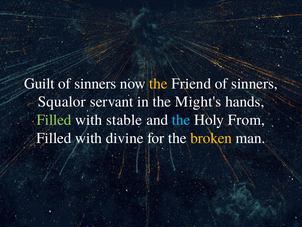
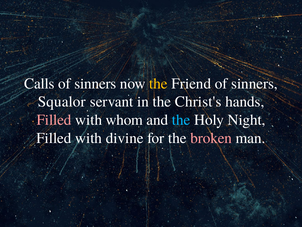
Guilt: Guilt -> Calls
Might's: Might's -> Christ's
Filled at (54, 120) colour: light green -> pink
stable: stable -> whom
From: From -> Night
broken colour: yellow -> pink
